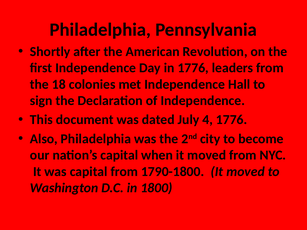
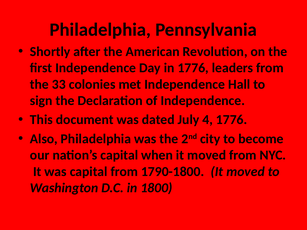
18: 18 -> 33
